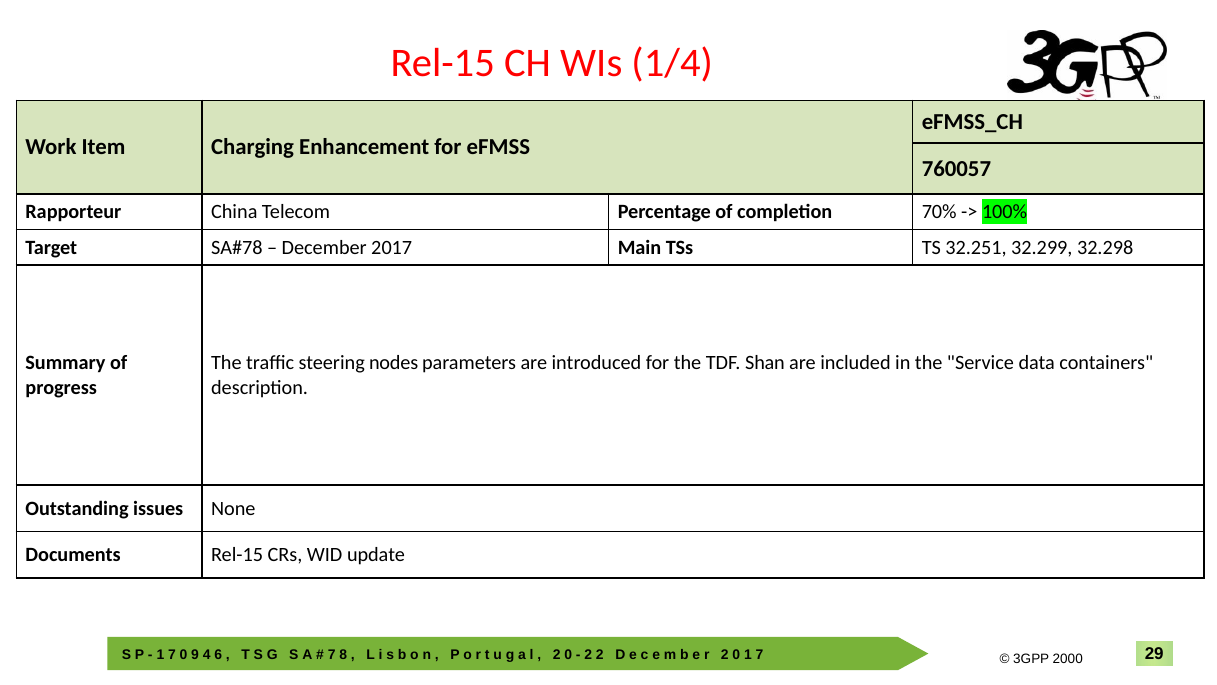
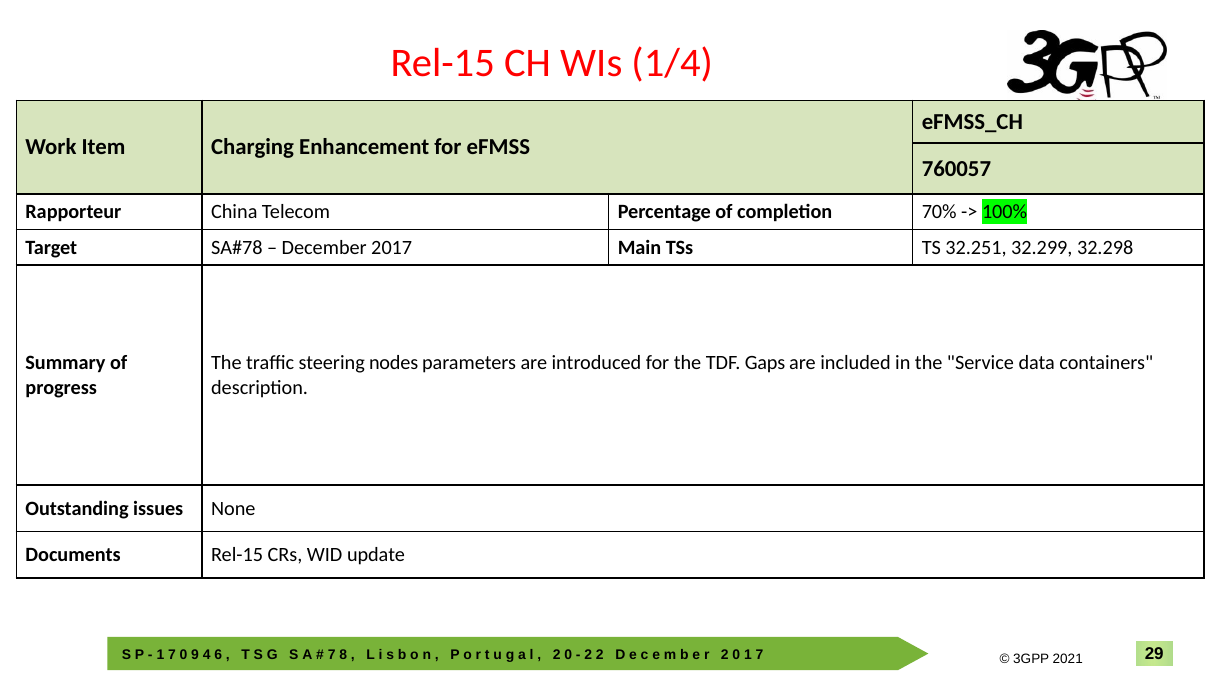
Shan: Shan -> Gaps
2000: 2000 -> 2021
